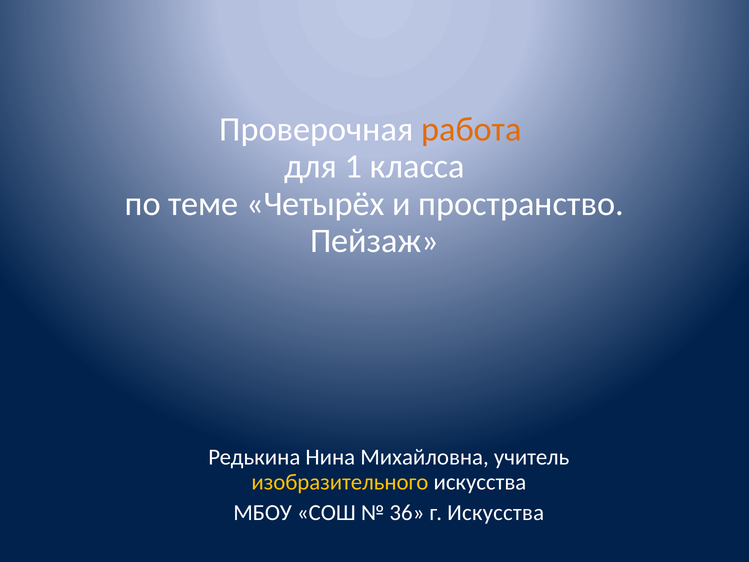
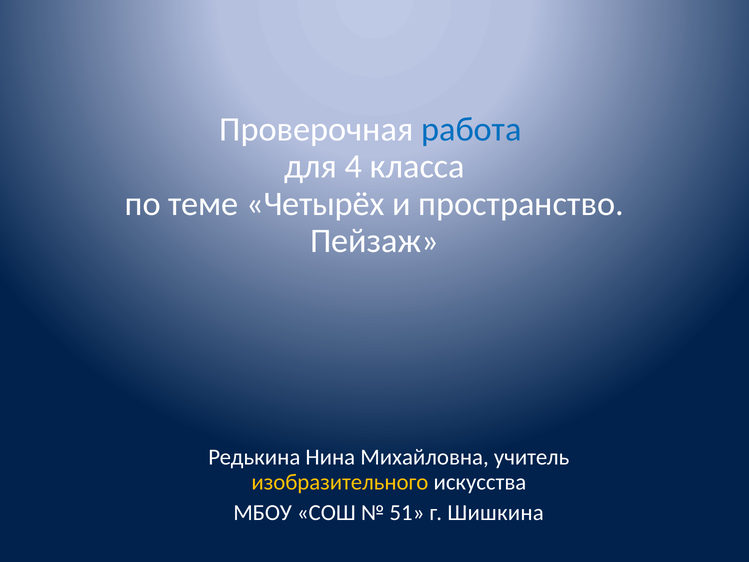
работа colour: orange -> blue
1: 1 -> 4
36: 36 -> 51
г Искусства: Искусства -> Шишкина
